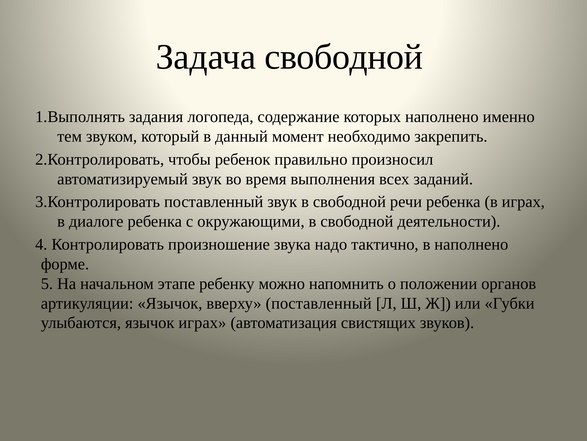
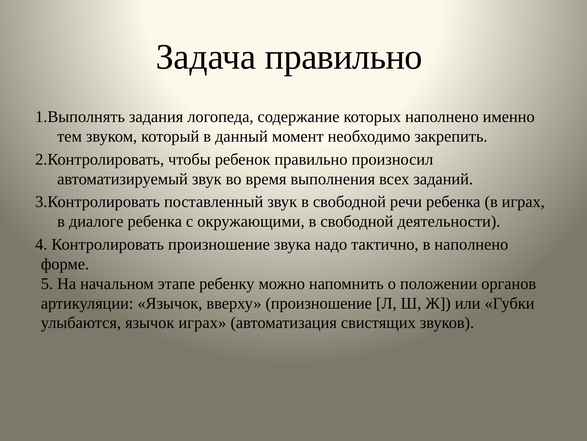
Задача свободной: свободной -> правильно
вверху поставленный: поставленный -> произношение
